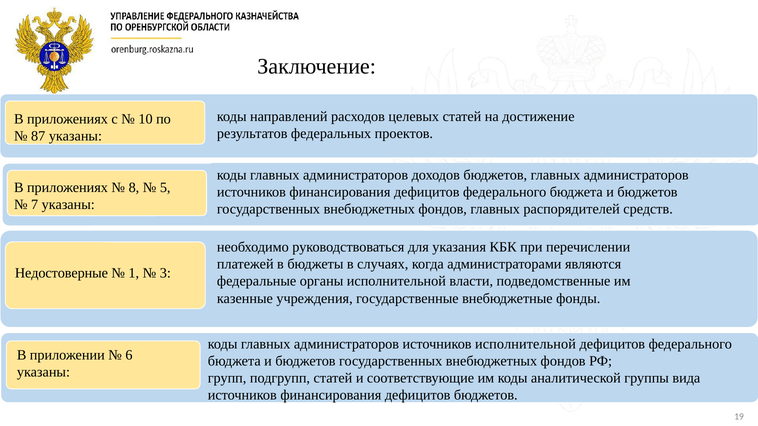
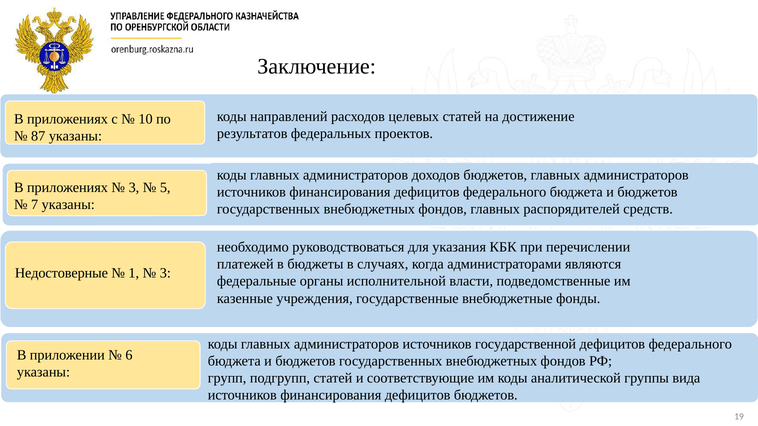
8 at (134, 188): 8 -> 3
источников исполнительной: исполнительной -> государственной
